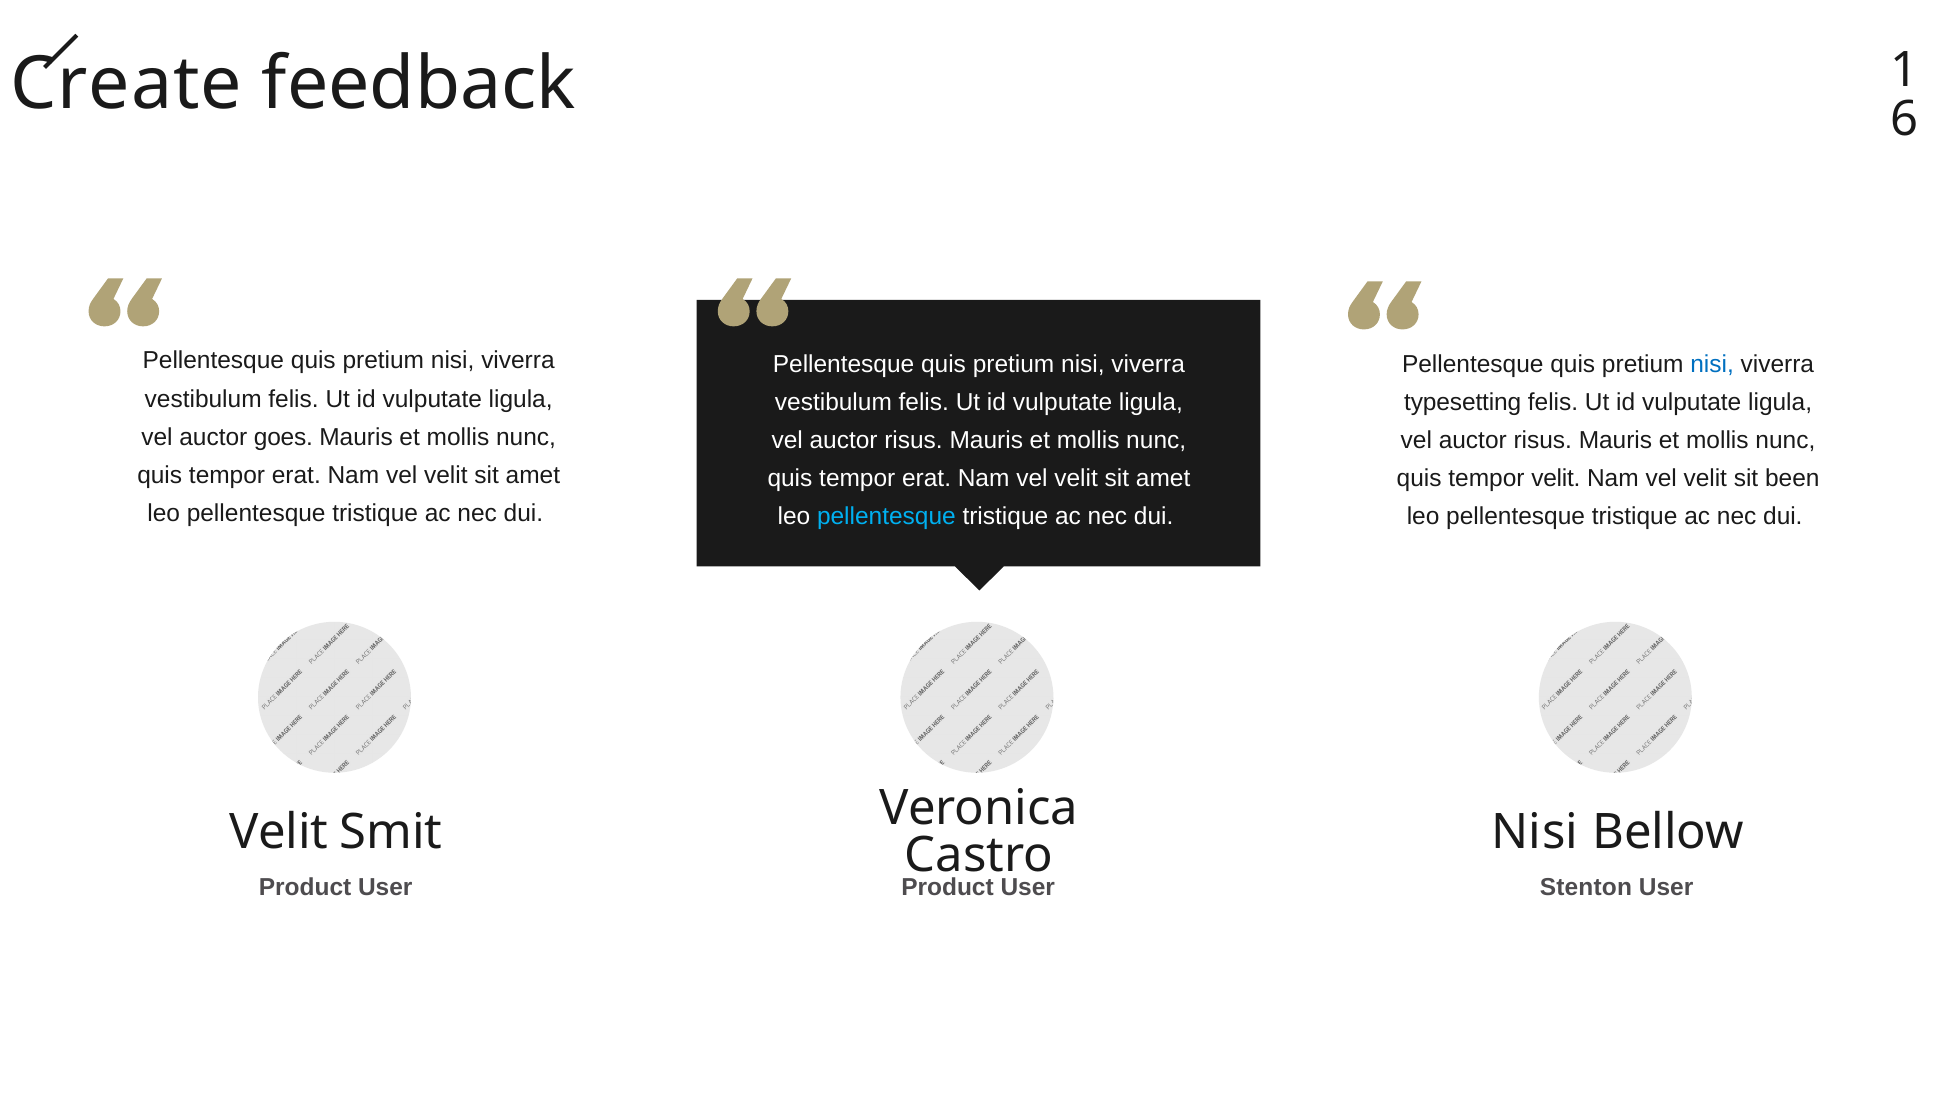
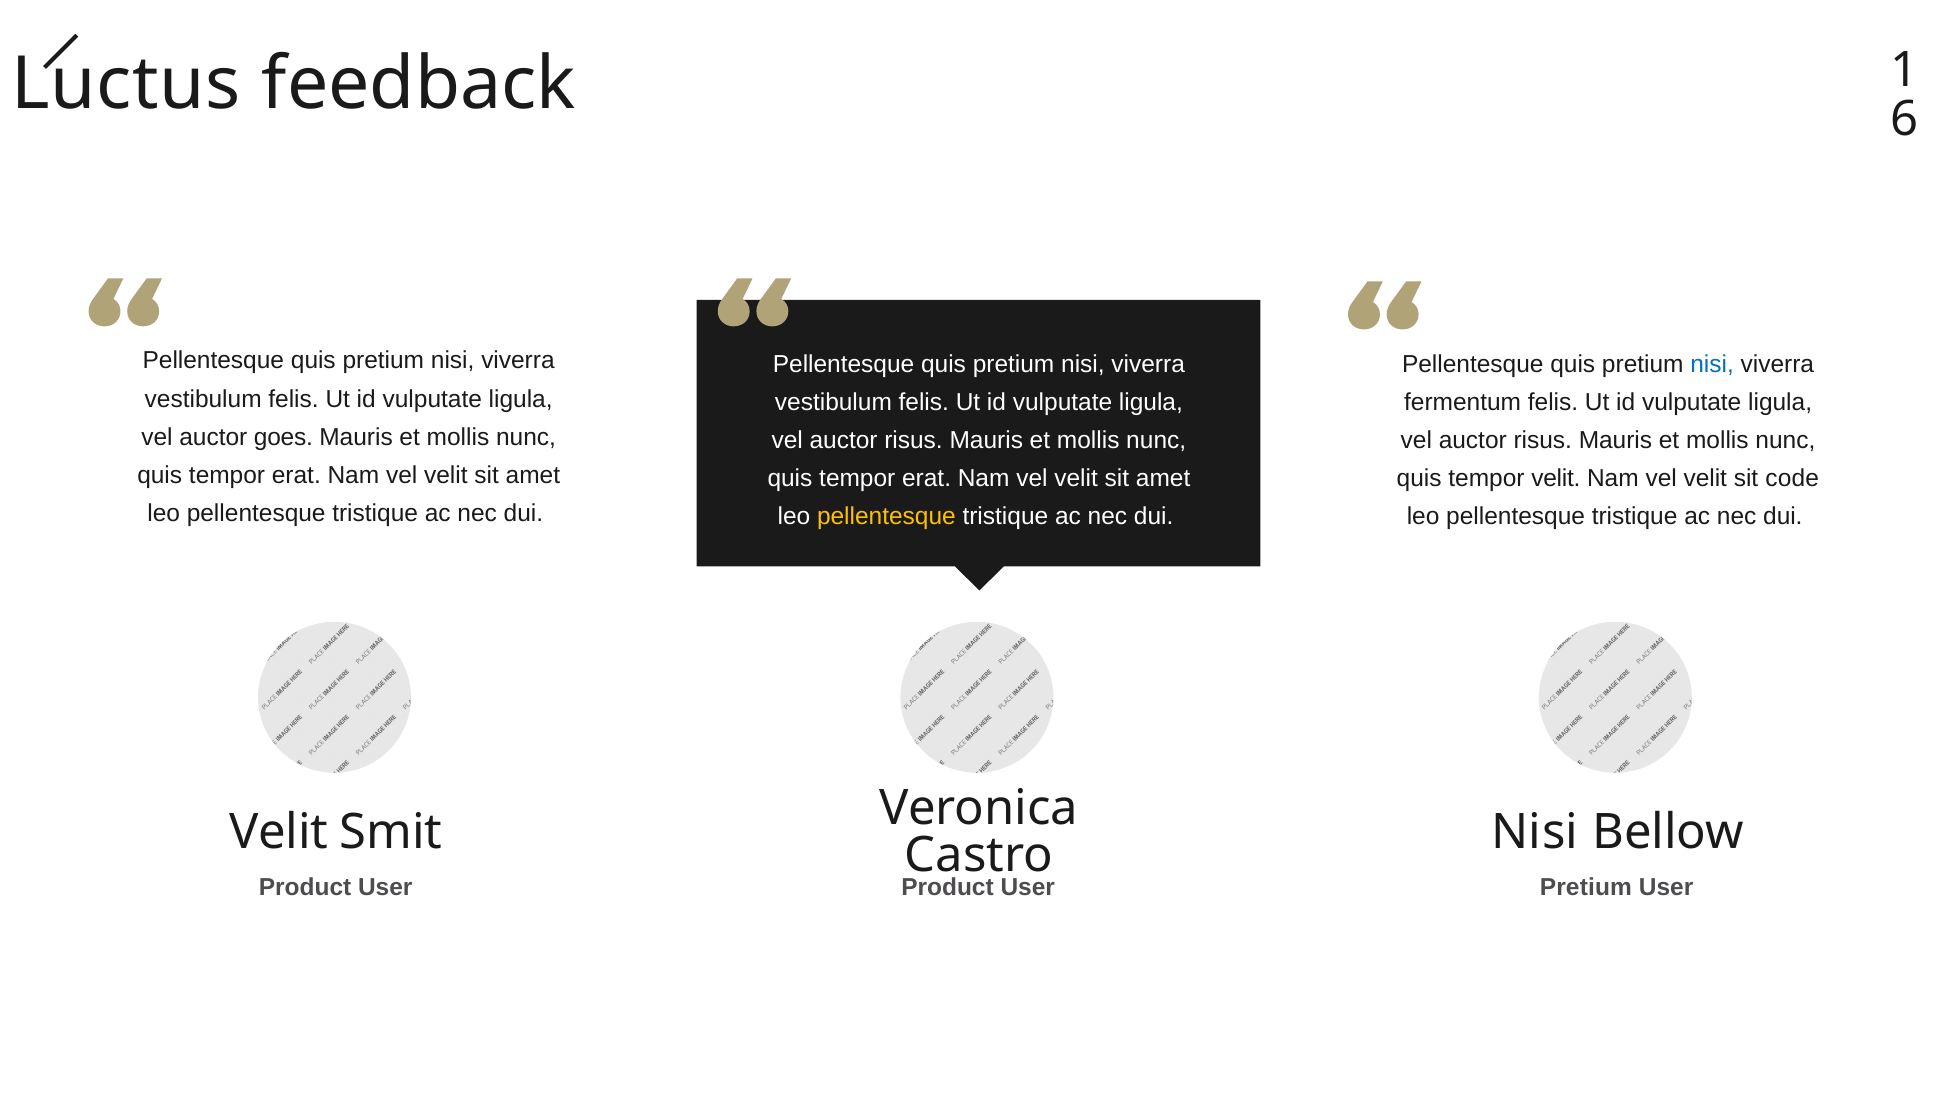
Create: Create -> Luctus
typesetting: typesetting -> fermentum
been: been -> code
pellentesque at (886, 516) colour: light blue -> yellow
Stenton at (1586, 887): Stenton -> Pretium
